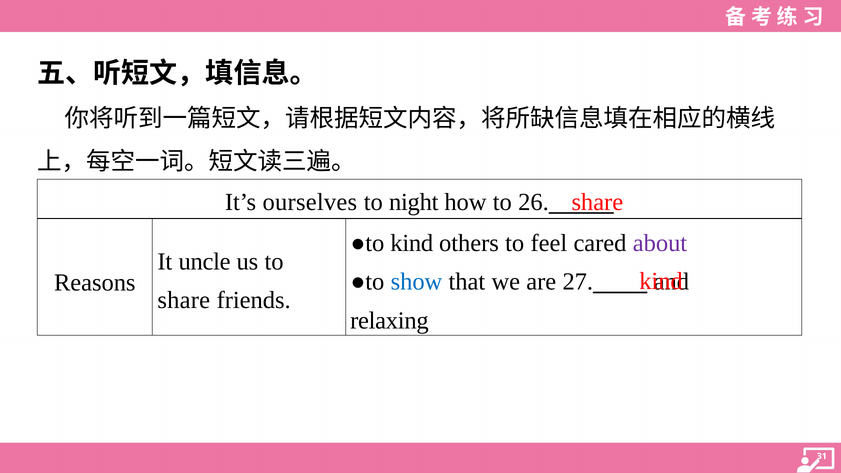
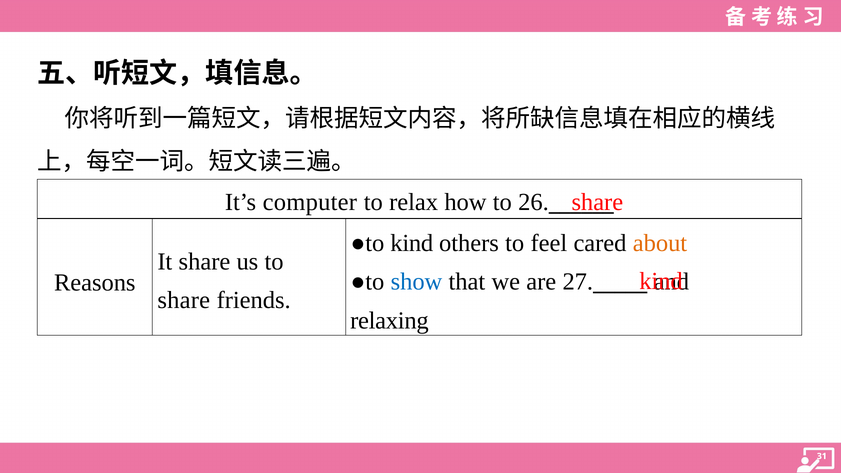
ourselves: ourselves -> computer
night: night -> relax
about colour: purple -> orange
It uncle: uncle -> share
